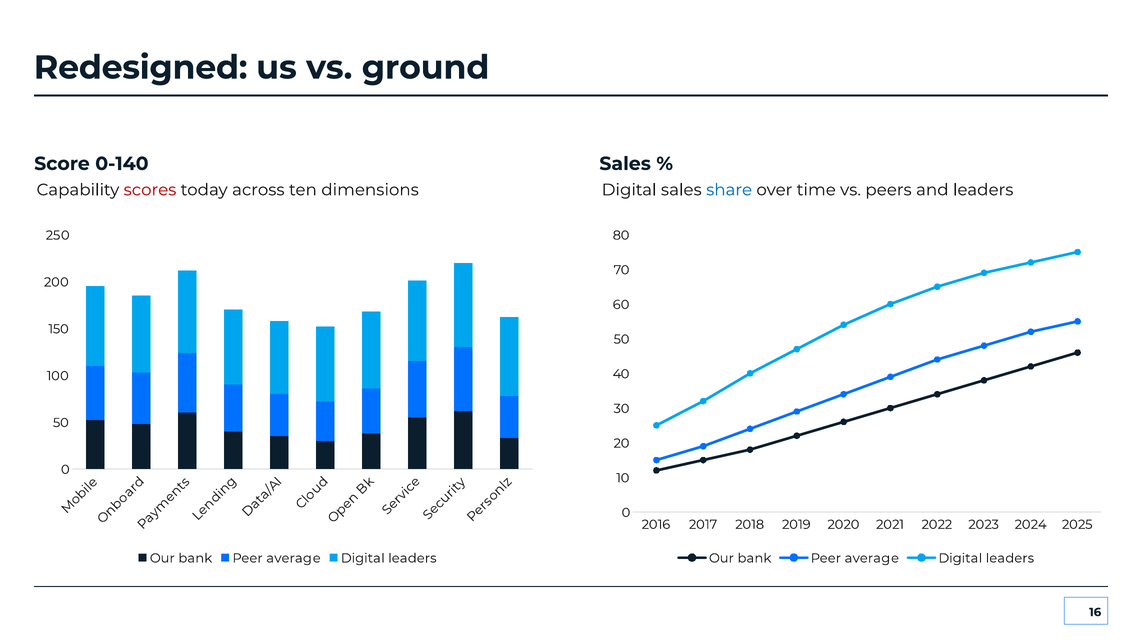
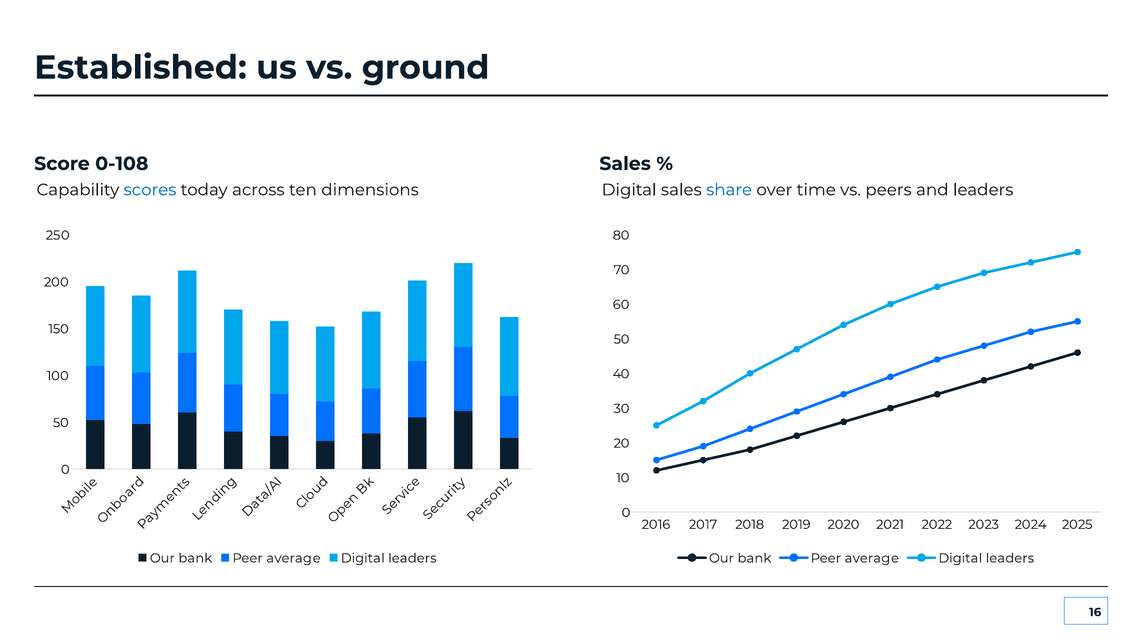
Redesigned: Redesigned -> Established
0-140: 0-140 -> 0-108
scores colour: red -> blue
